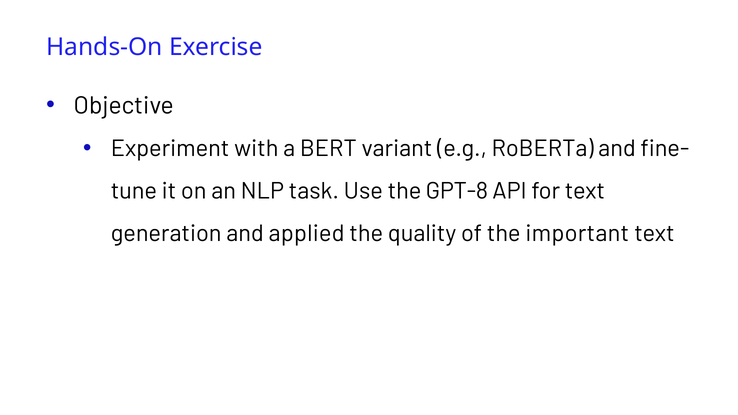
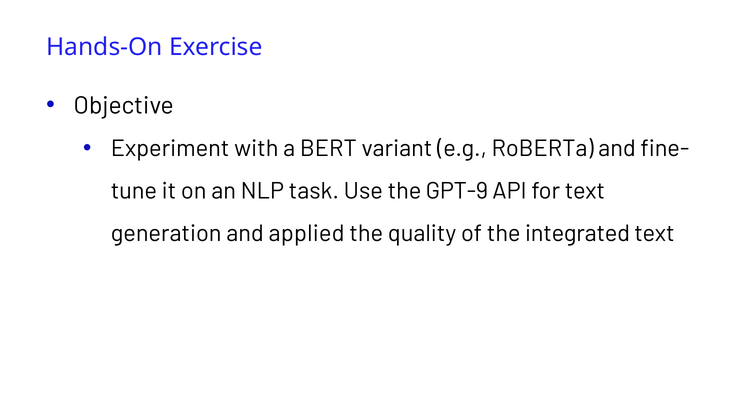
GPT-8: GPT-8 -> GPT-9
important: important -> integrated
